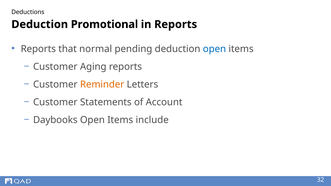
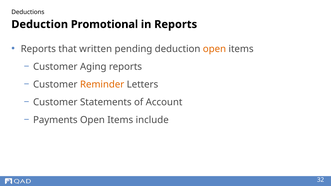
normal: normal -> written
open at (214, 49) colour: blue -> orange
Daybooks: Daybooks -> Payments
